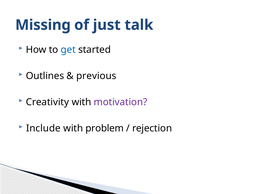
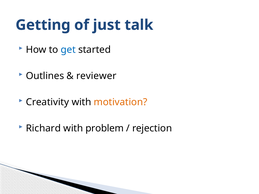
Missing: Missing -> Getting
previous: previous -> reviewer
motivation colour: purple -> orange
Include: Include -> Richard
